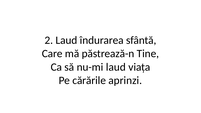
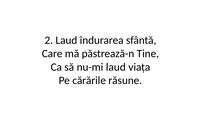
aprinzi: aprinzi -> răsune
